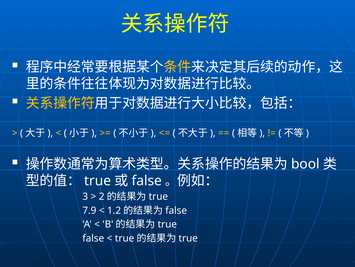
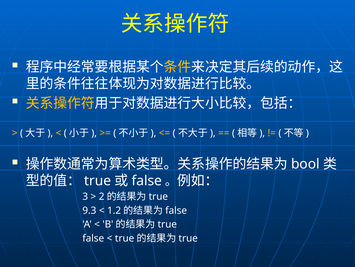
7.9: 7.9 -> 9.3
